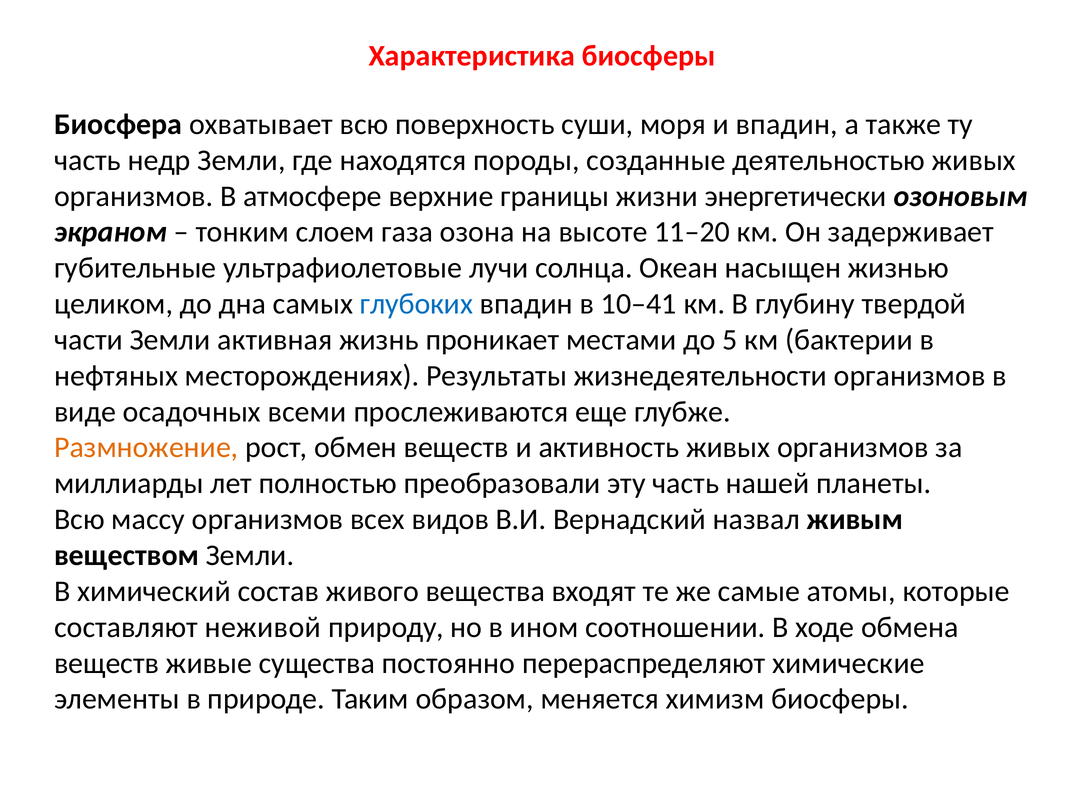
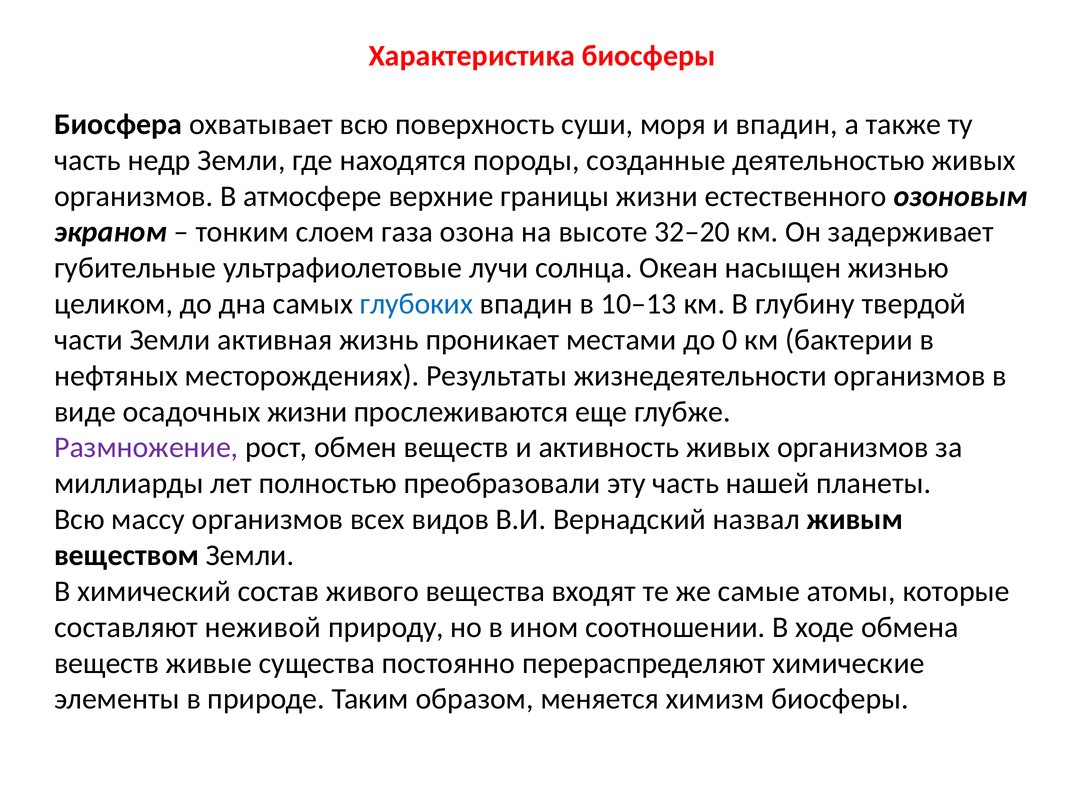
энергетически: энергетически -> естественного
11–20: 11–20 -> 32–20
10–41: 10–41 -> 10–13
5: 5 -> 0
осадочных всеми: всеми -> жизни
Размножение colour: orange -> purple
